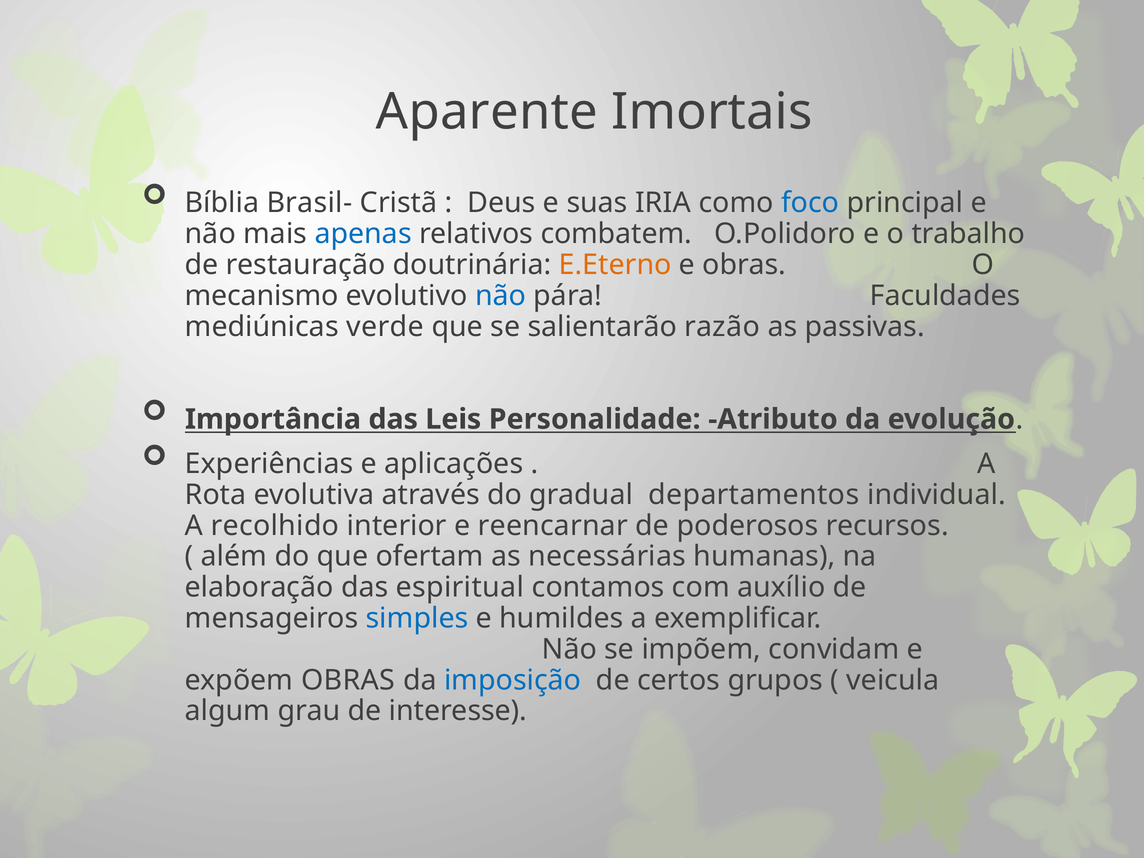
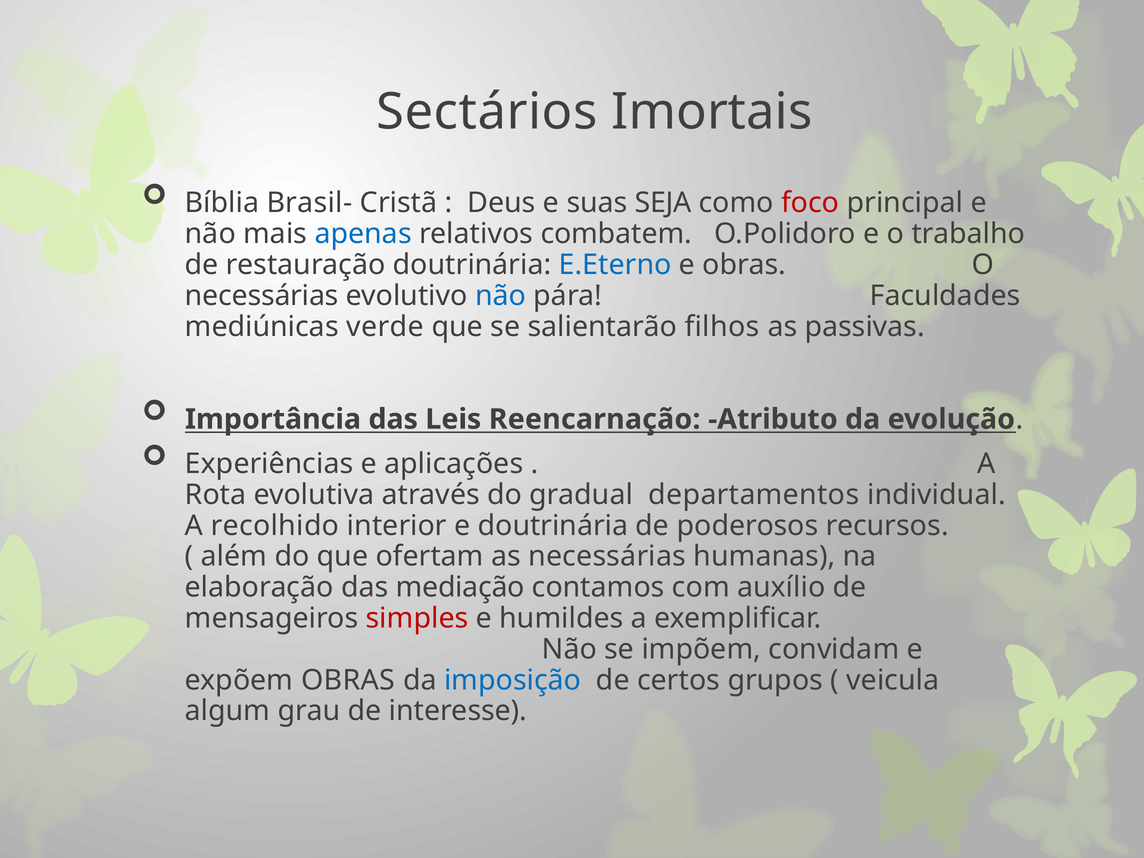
Aparente: Aparente -> Sectários
IRIA: IRIA -> SEJA
foco colour: blue -> red
E.Eterno colour: orange -> blue
mecanismo at (262, 296): mecanismo -> necessárias
razão: razão -> filhos
Personalidade: Personalidade -> Reencarnação
e reencarnar: reencarnar -> doutrinária
espiritual: espiritual -> mediação
simples colour: blue -> red
